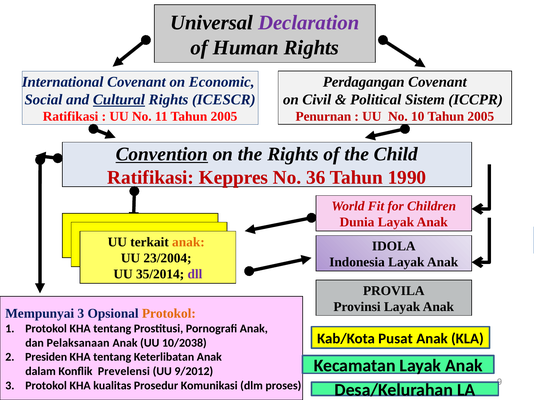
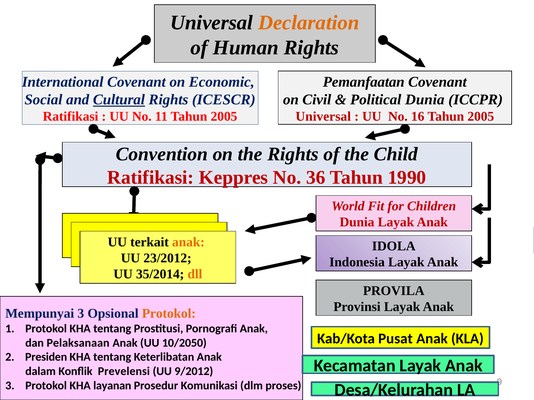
Declaration colour: purple -> orange
Perdagangan: Perdagangan -> Pemanfaatan
Political Sistem: Sistem -> Dunia
Penurnan at (323, 117): Penurnan -> Universal
10: 10 -> 16
Convention underline: present -> none
23/2004: 23/2004 -> 23/2012
dll colour: purple -> orange
10/2038: 10/2038 -> 10/2050
kualitas: kualitas -> layanan
